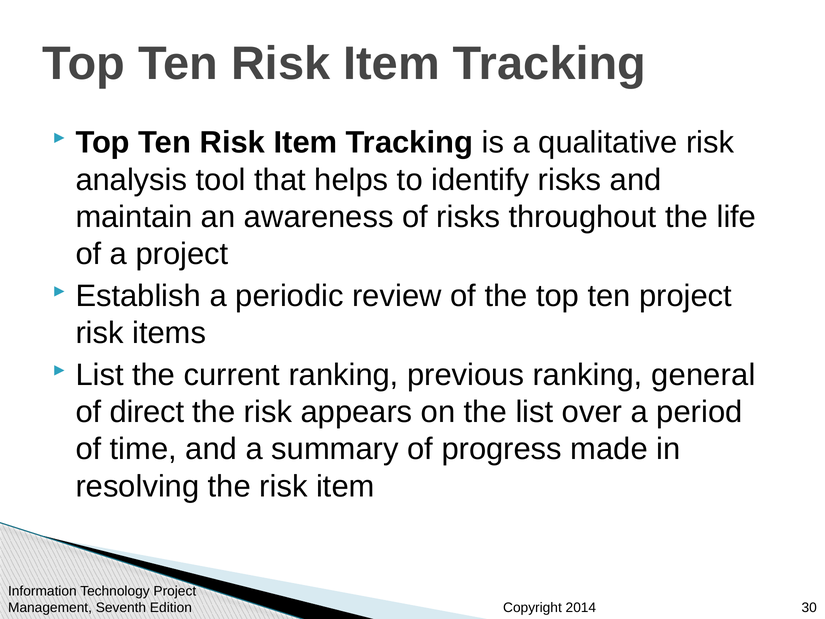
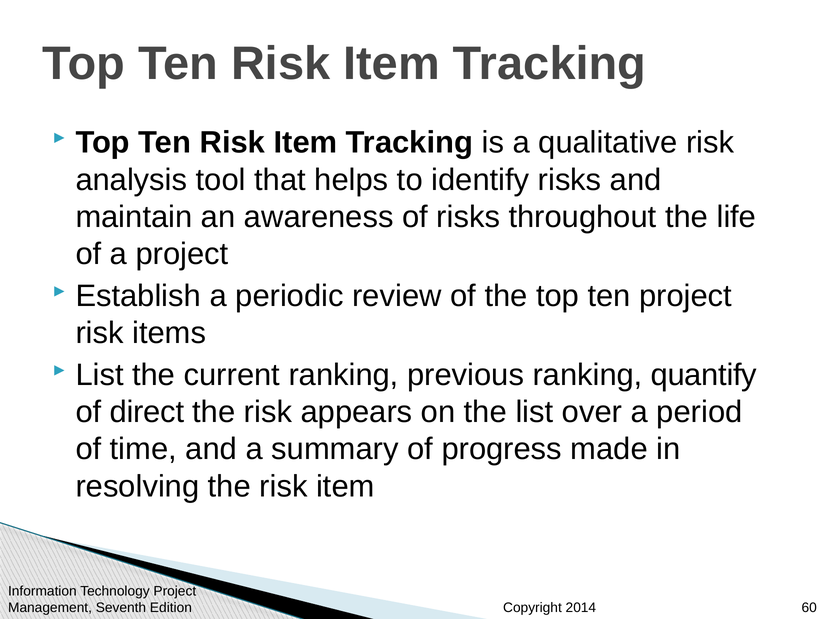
general: general -> quantify
30: 30 -> 60
